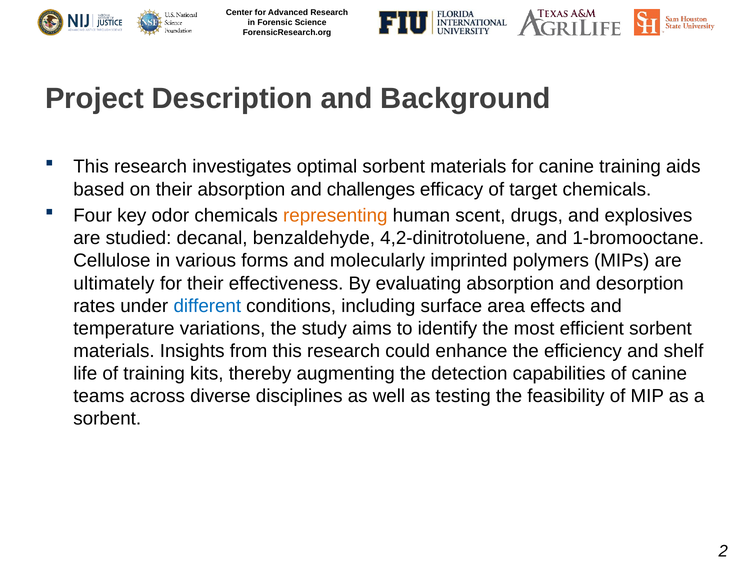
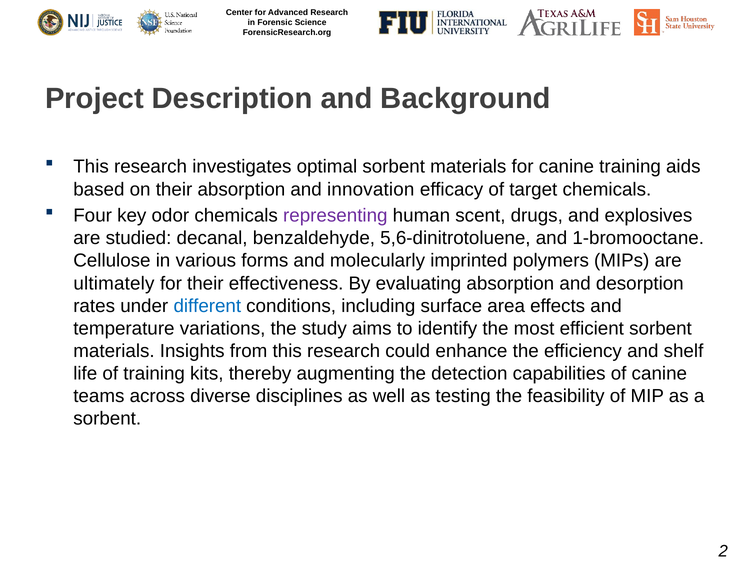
challenges: challenges -> innovation
representing colour: orange -> purple
4,2-dinitrotoluene: 4,2-dinitrotoluene -> 5,6-dinitrotoluene
